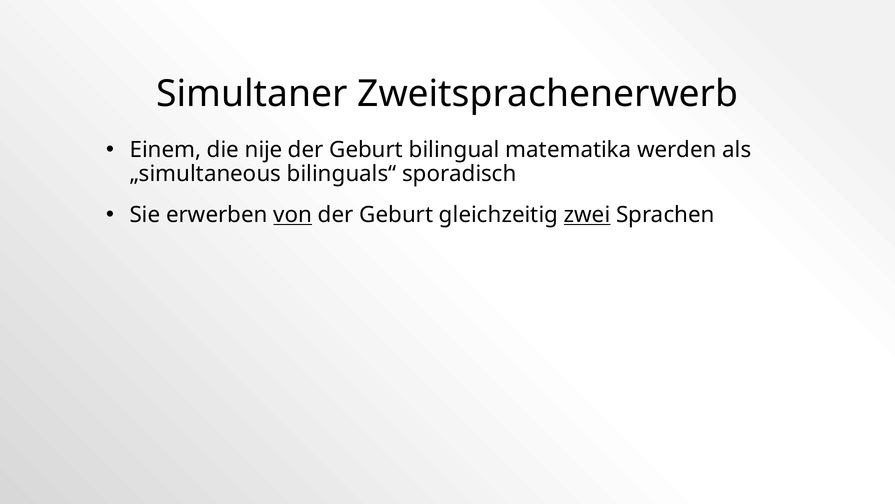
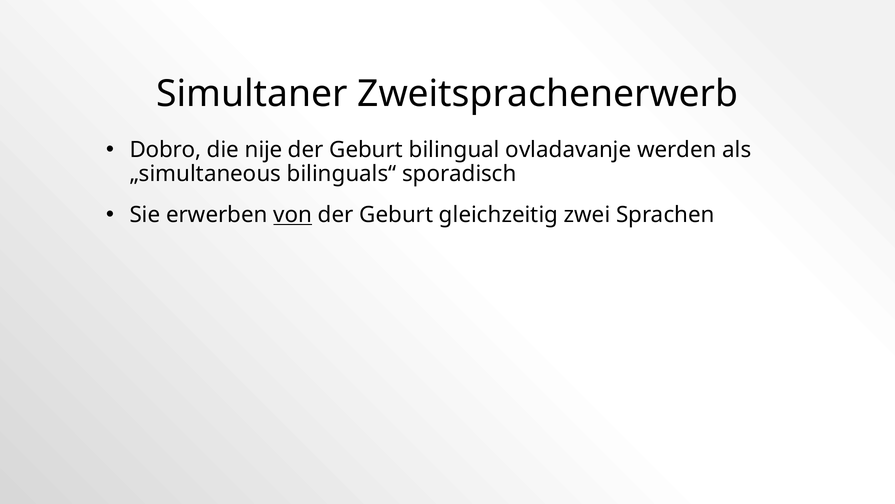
Einem: Einem -> Dobro
matematika: matematika -> ovladavanje
zwei underline: present -> none
